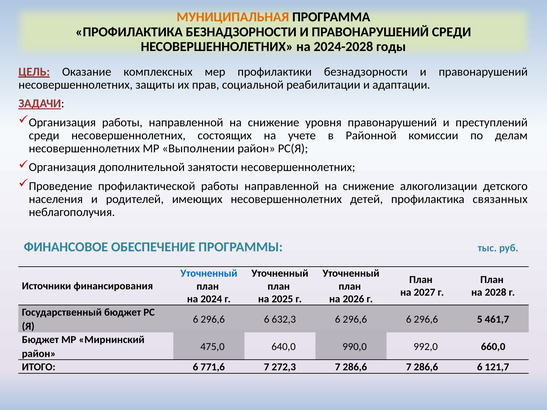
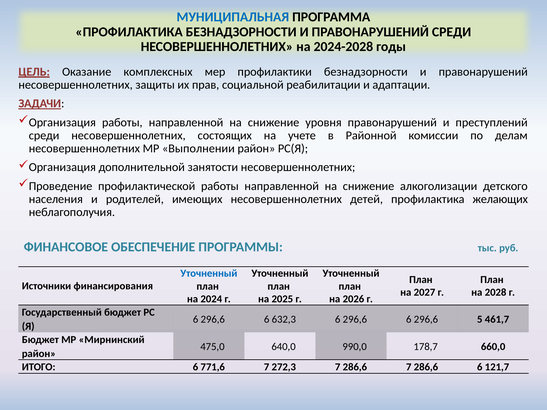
МУНИЦИПАЛЬНАЯ colour: orange -> blue
связанных: связанных -> желающих
992,0: 992,0 -> 178,7
